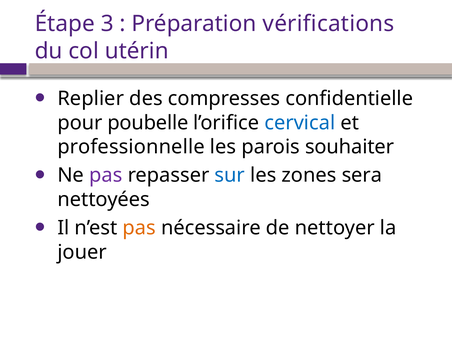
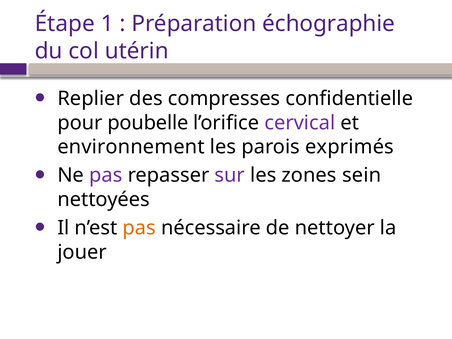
3: 3 -> 1
vérifications: vérifications -> échographie
cervical colour: blue -> purple
professionnelle: professionnelle -> environnement
souhaiter: souhaiter -> exprimés
sur colour: blue -> purple
sera: sera -> sein
